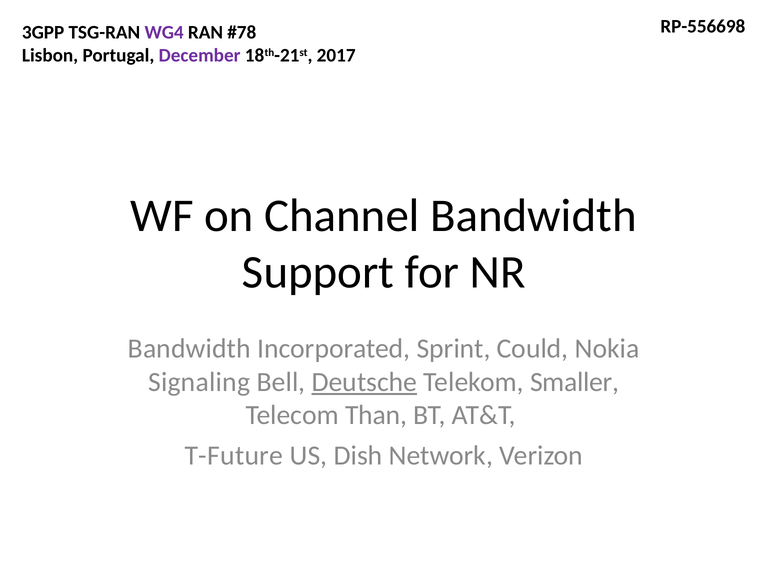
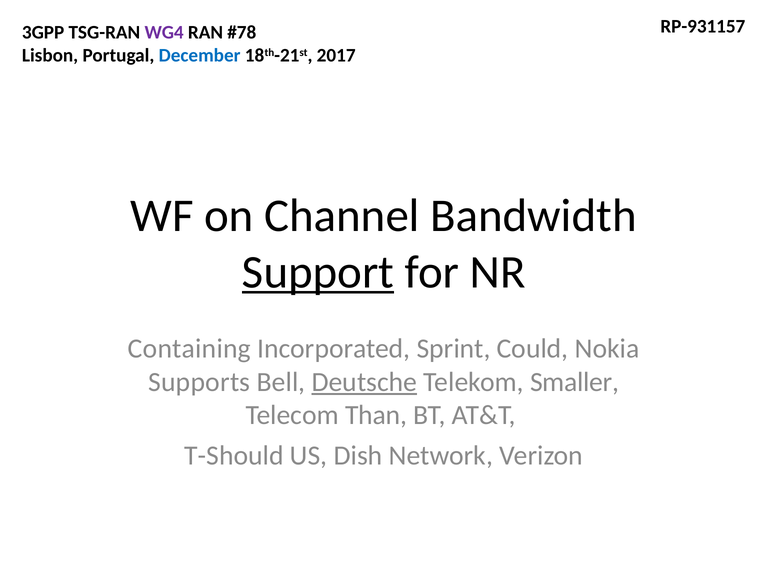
RP-556698: RP-556698 -> RP-931157
December colour: purple -> blue
Support underline: none -> present
Bandwidth at (189, 349): Bandwidth -> Containing
Signaling: Signaling -> Supports
T-Future: T-Future -> T-Should
